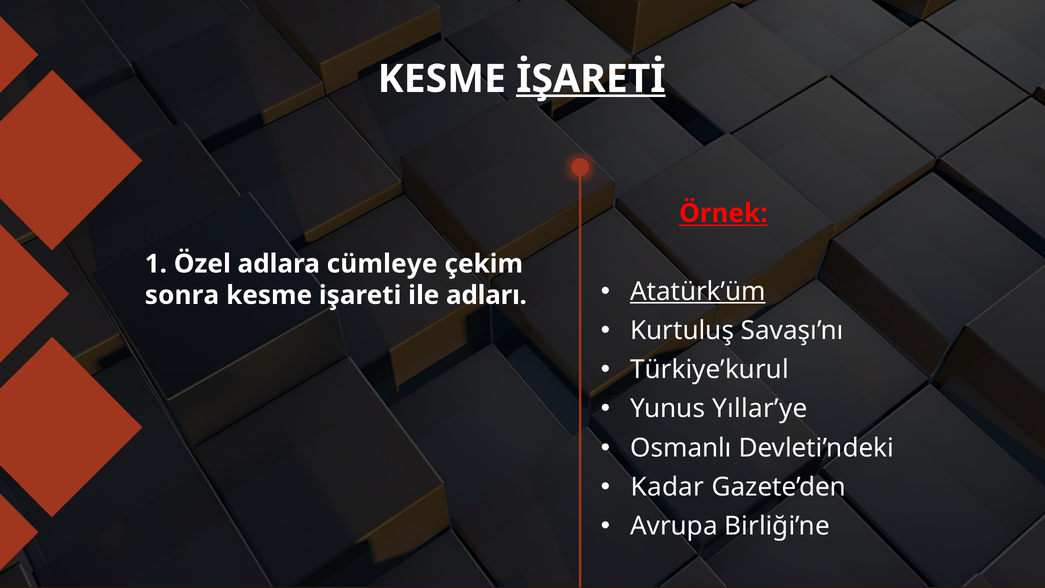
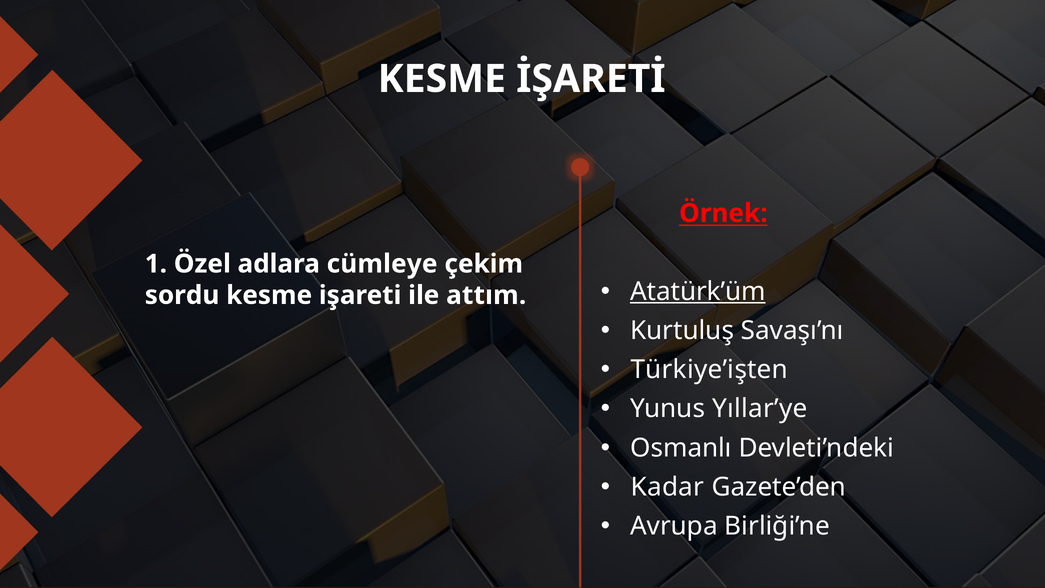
İŞARETİ underline: present -> none
sonra: sonra -> sordu
adları: adları -> attım
Türkiye’kurul: Türkiye’kurul -> Türkiye’işten
